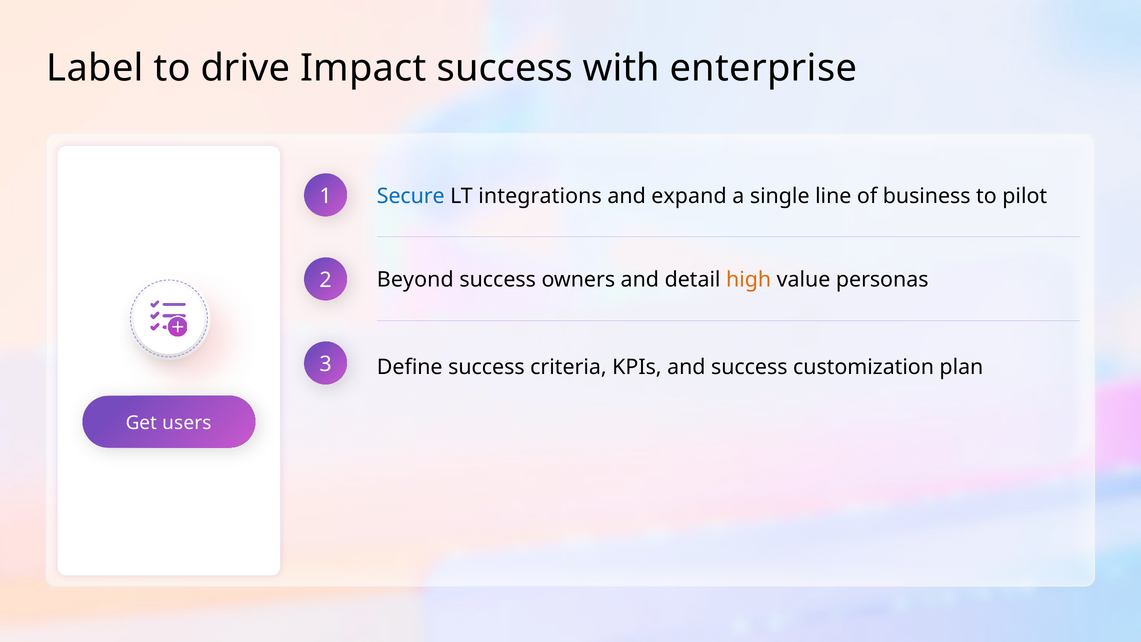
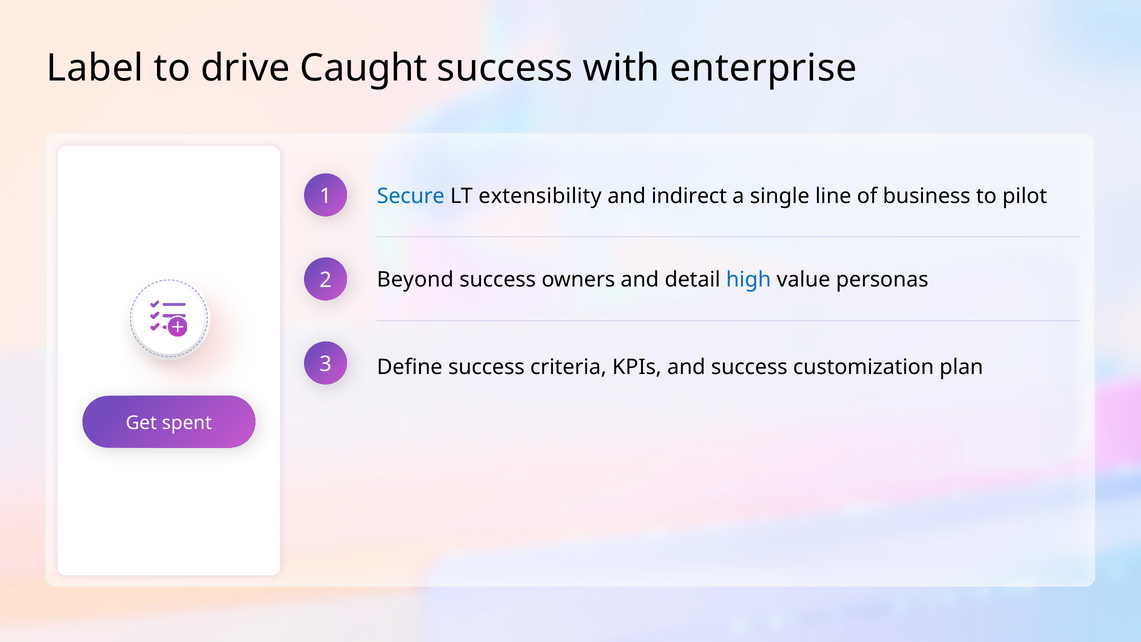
Impact: Impact -> Caught
integrations: integrations -> extensibility
expand: expand -> indirect
high colour: orange -> blue
users: users -> spent
